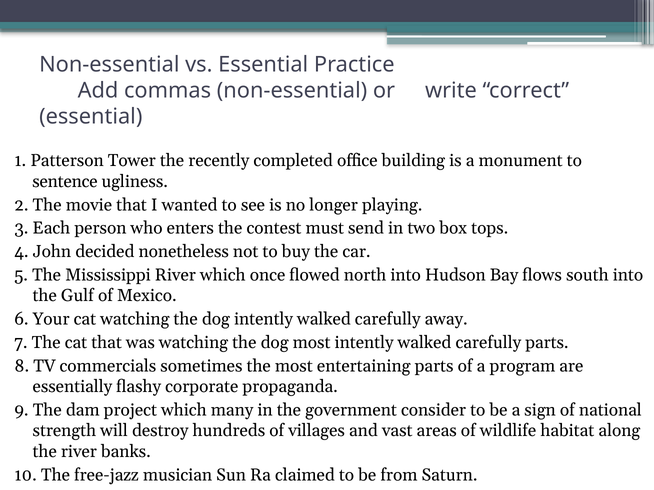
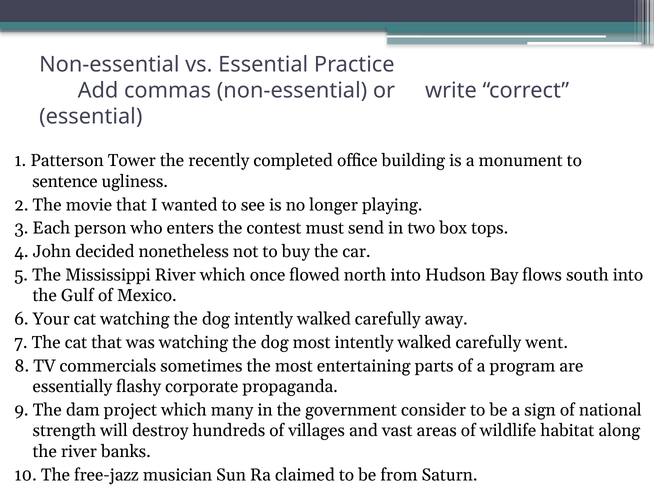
carefully parts: parts -> went
